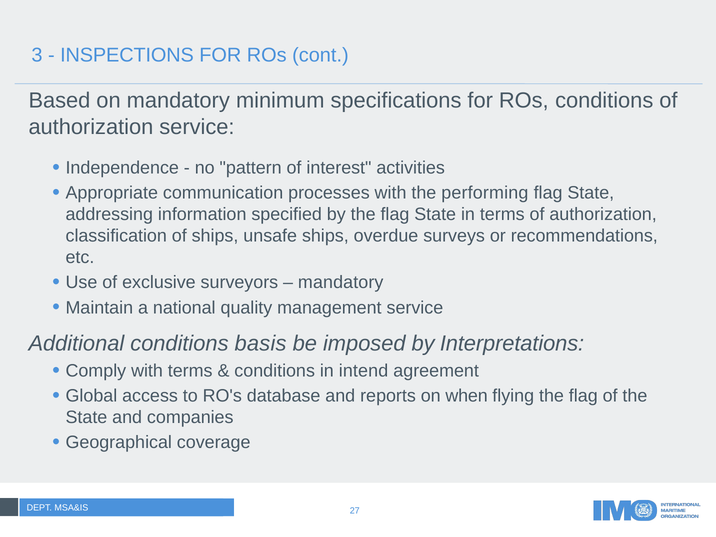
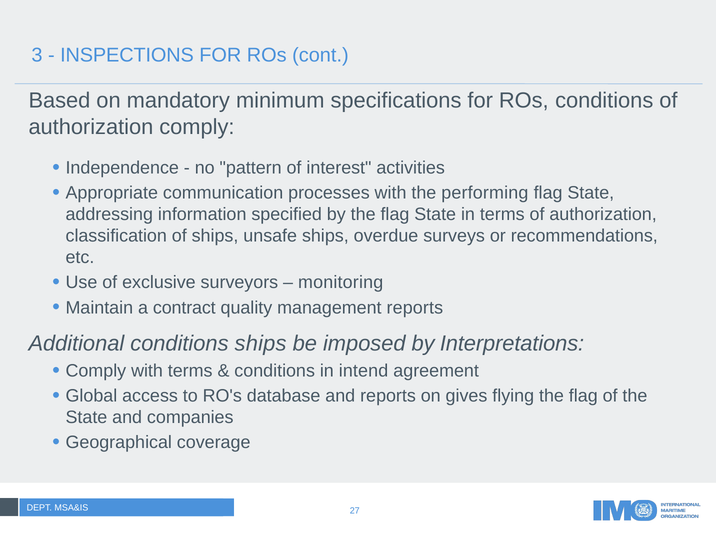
authorization service: service -> comply
mandatory at (341, 283): mandatory -> monitoring
national: national -> contract
management service: service -> reports
conditions basis: basis -> ships
when: when -> gives
